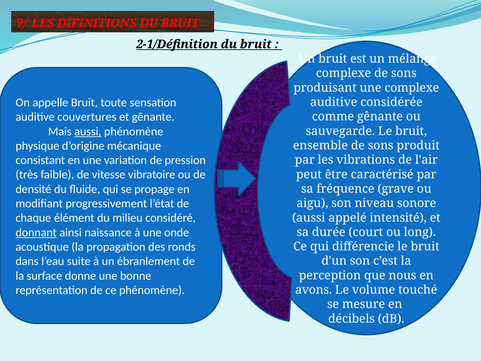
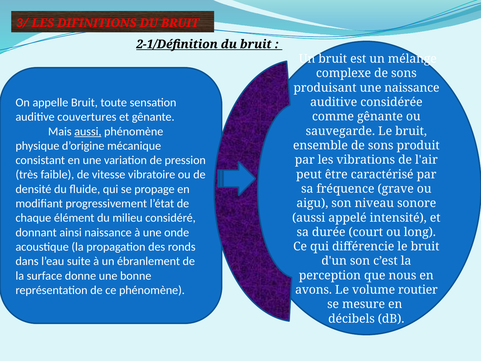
9/: 9/ -> 3/
une complexe: complexe -> naissance
donnant underline: present -> none
touché: touché -> routier
